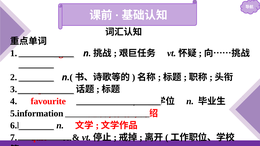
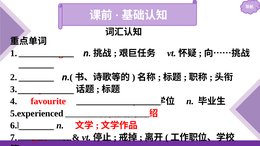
5.information: 5.information -> 5.experienced
